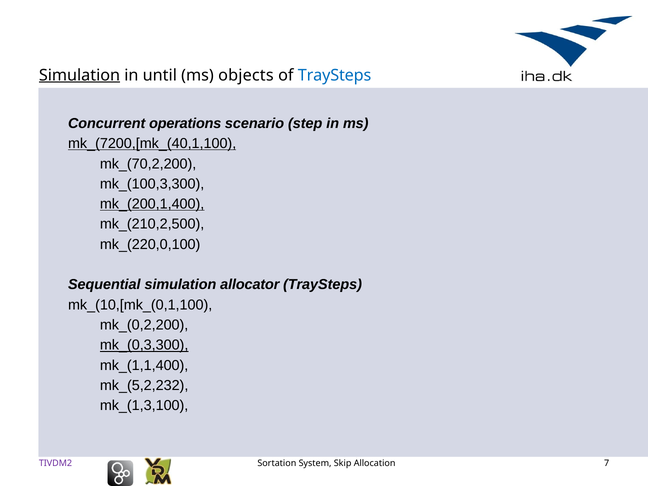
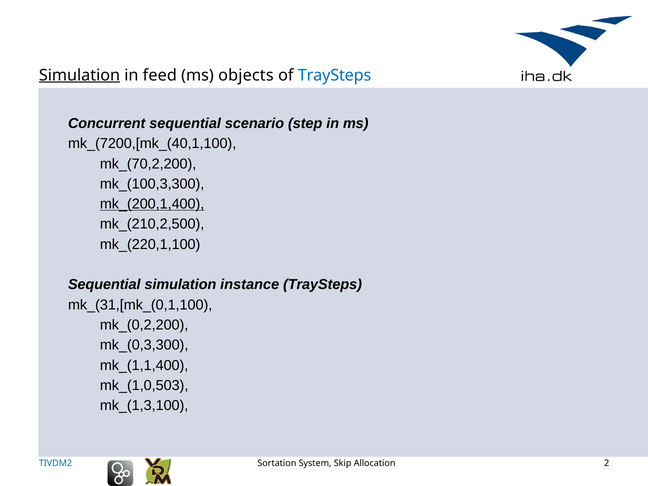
until: until -> feed
Concurrent operations: operations -> sequential
mk_(7200,[mk_(40,1,100 underline: present -> none
mk_(220,0,100: mk_(220,0,100 -> mk_(220,1,100
allocator: allocator -> instance
mk_(10,[mk_(0,1,100: mk_(10,[mk_(0,1,100 -> mk_(31,[mk_(0,1,100
mk_(0,3,300 underline: present -> none
mk_(5,2,232: mk_(5,2,232 -> mk_(1,0,503
TIVDM2 colour: purple -> blue
7: 7 -> 2
